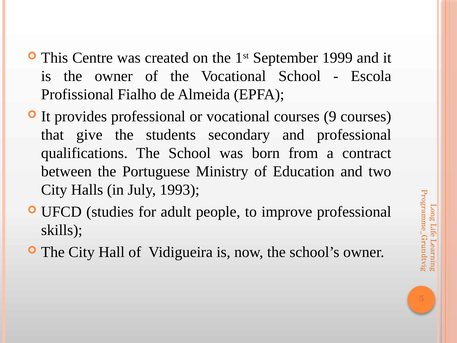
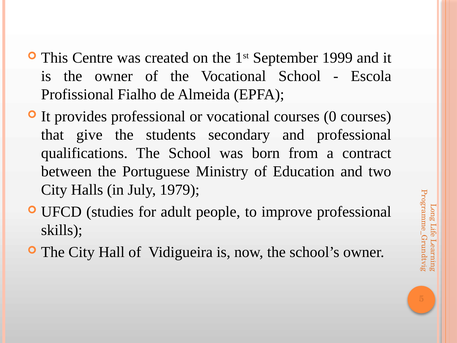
9: 9 -> 0
1993: 1993 -> 1979
